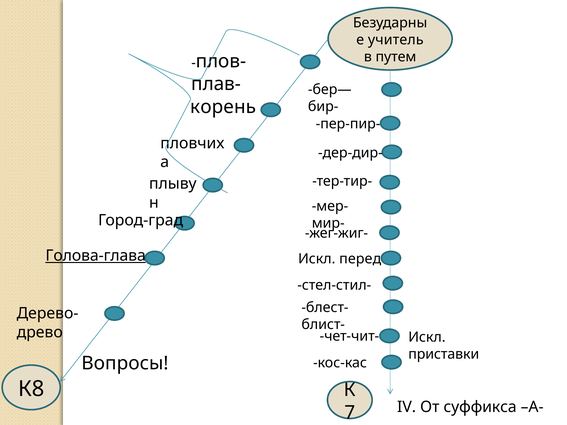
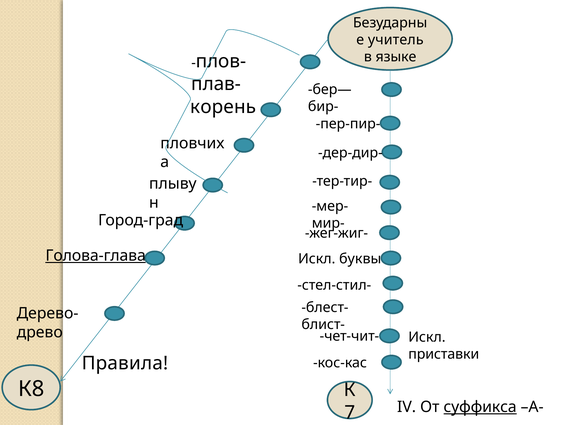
путем: путем -> языке
перед: перед -> буквы
Вопросы: Вопросы -> Правила
суффикса underline: none -> present
